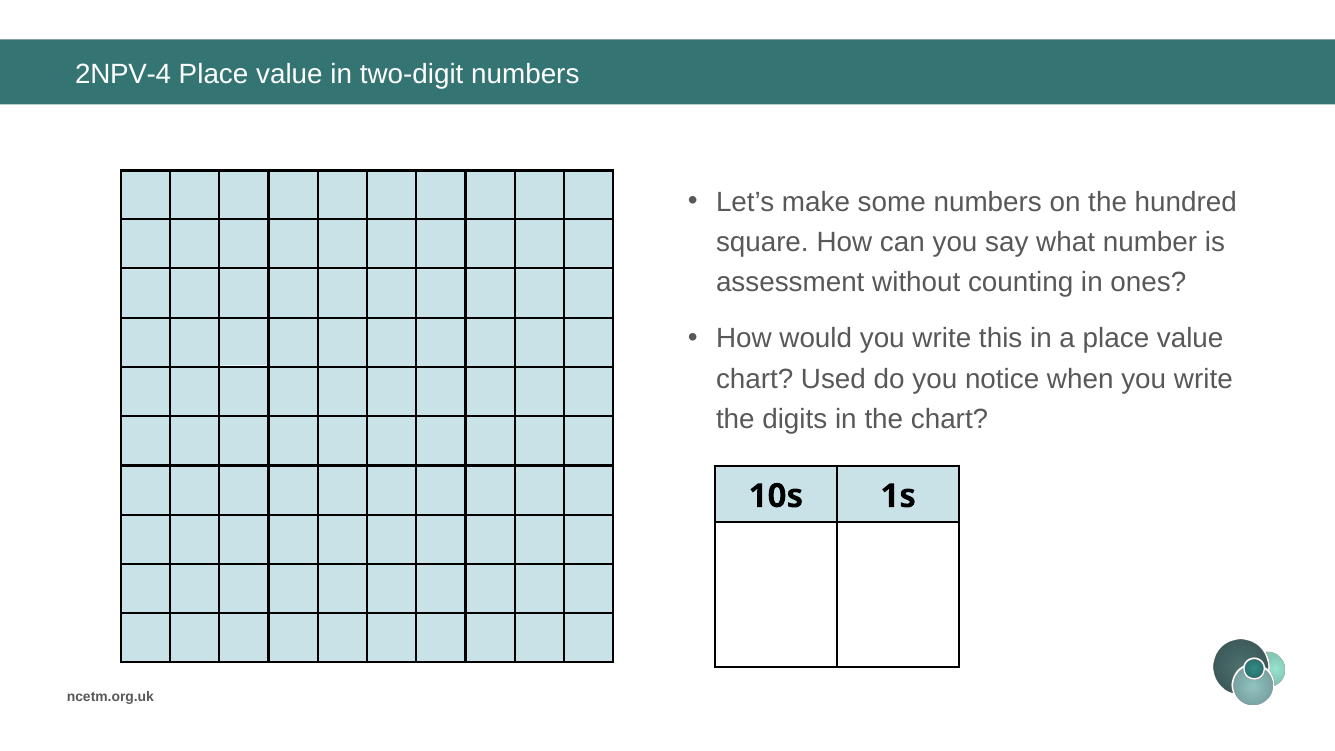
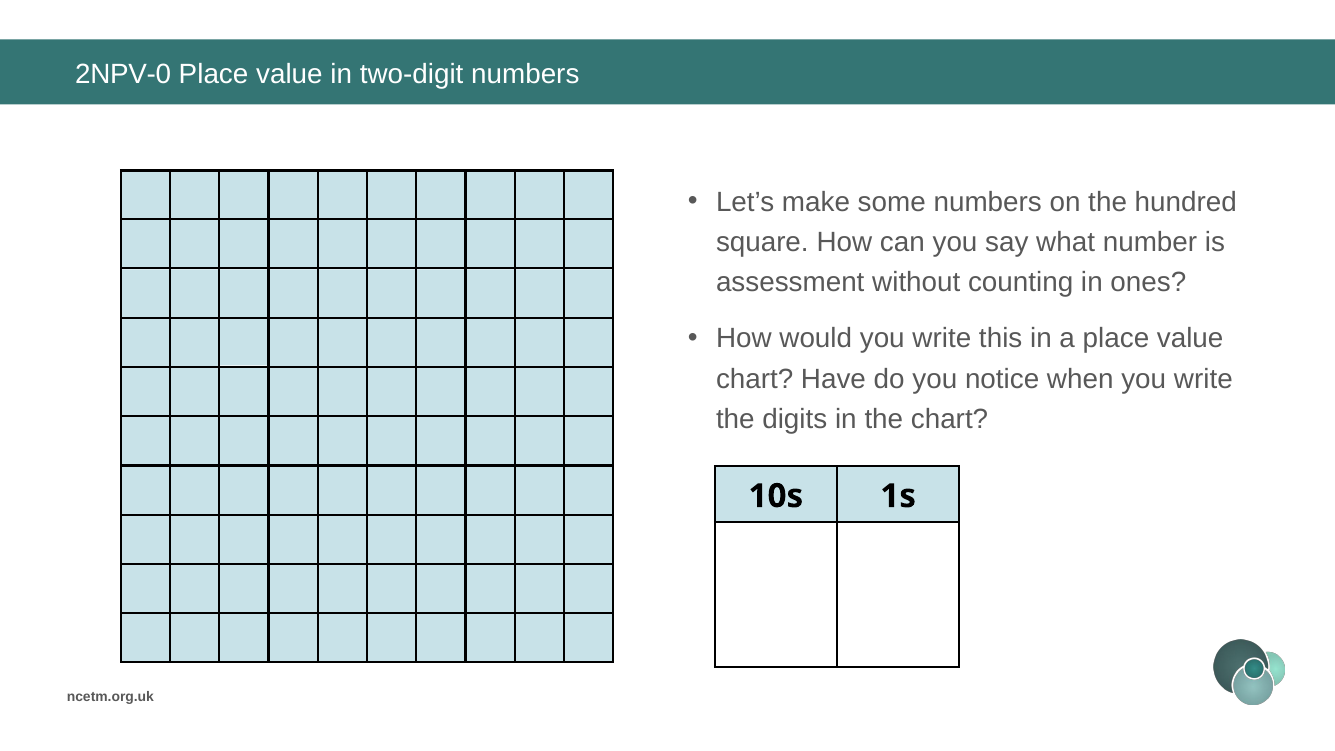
2NPV-4: 2NPV-4 -> 2NPV-0
Used: Used -> Have
